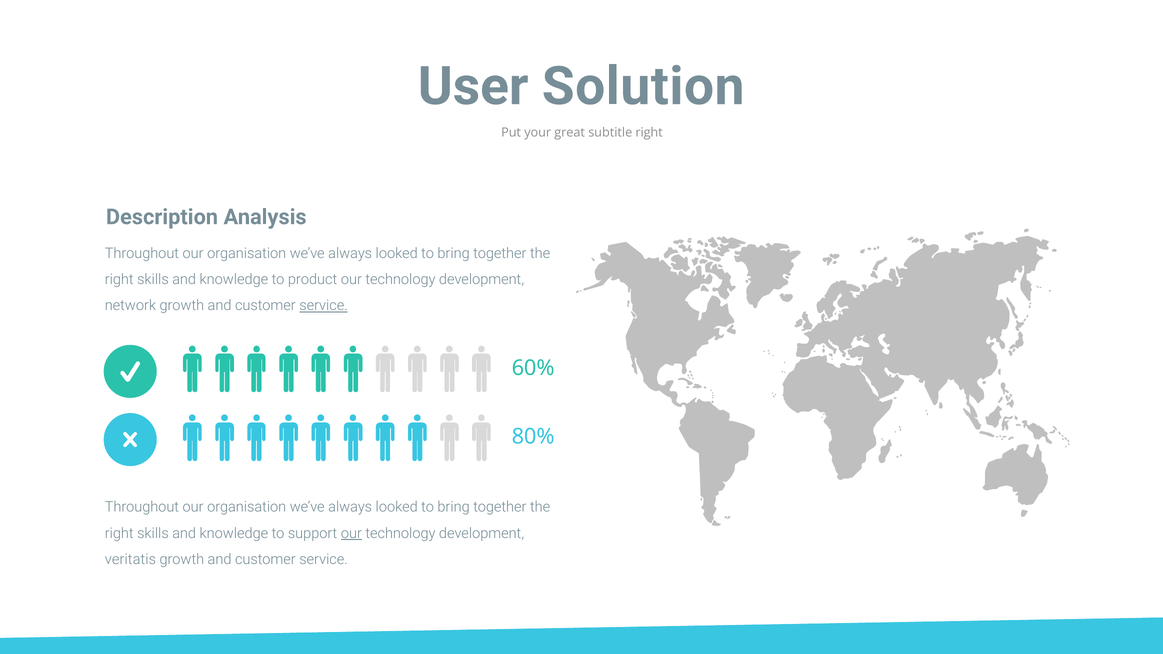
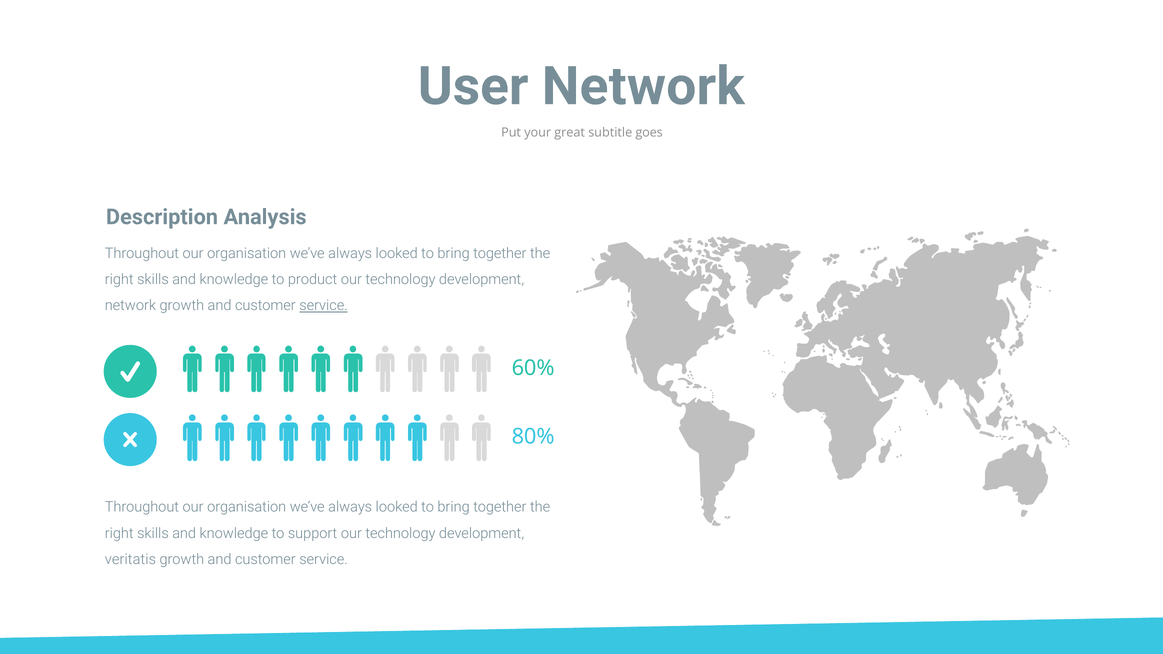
User Solution: Solution -> Network
subtitle right: right -> goes
our at (351, 533) underline: present -> none
